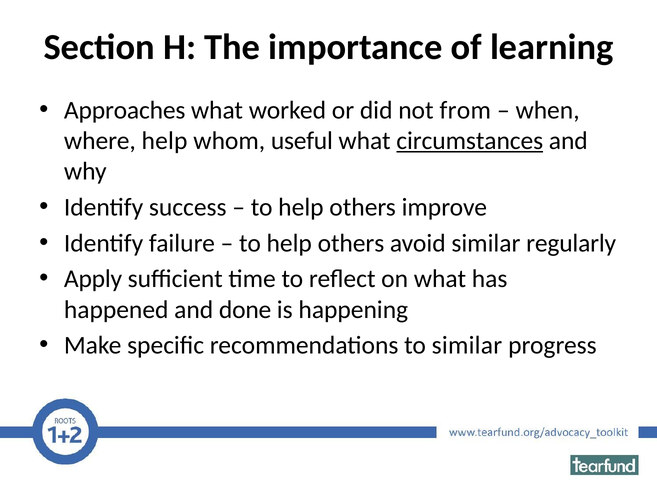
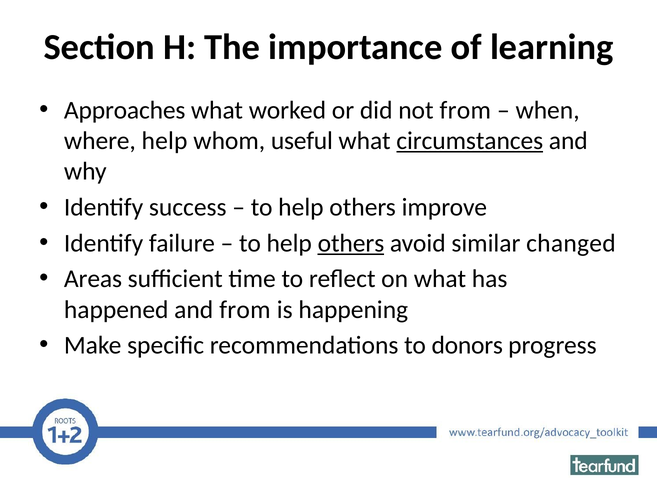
others at (351, 243) underline: none -> present
regularly: regularly -> changed
Apply: Apply -> Areas
and done: done -> from
to similar: similar -> donors
